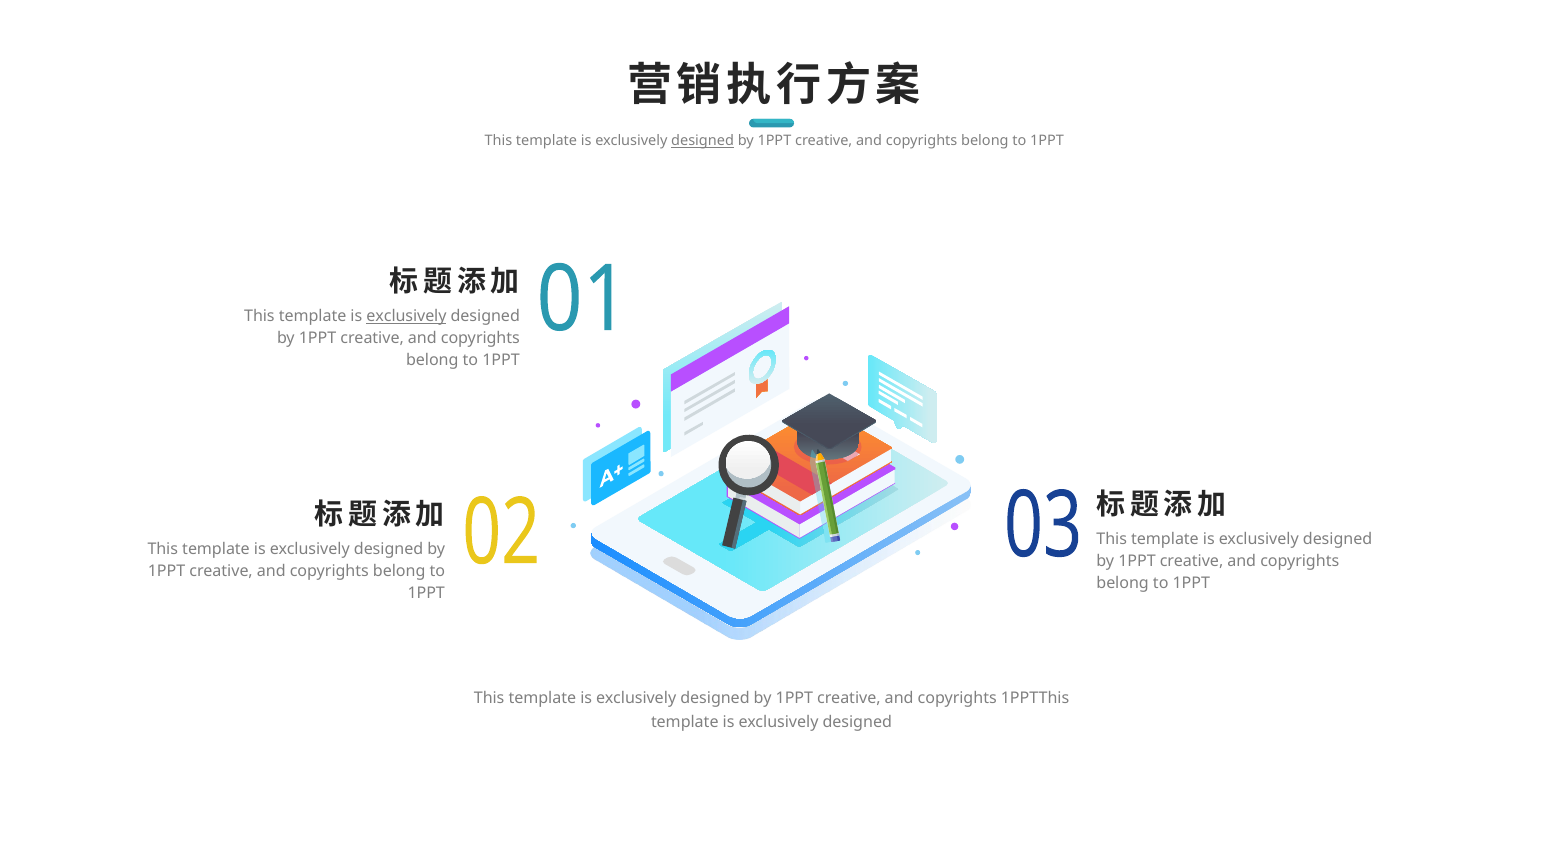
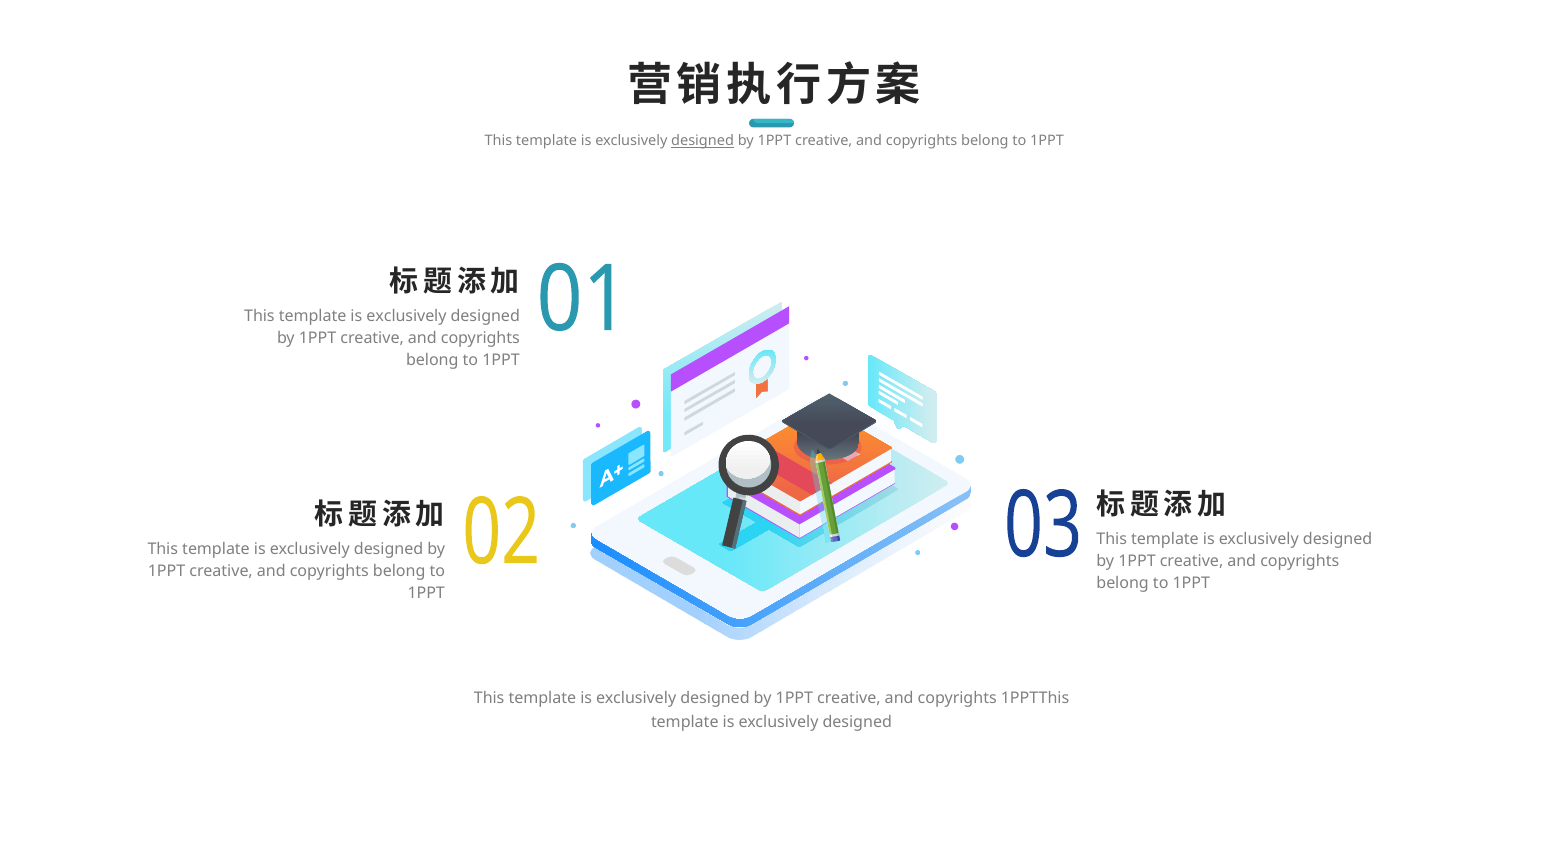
exclusively at (406, 316) underline: present -> none
